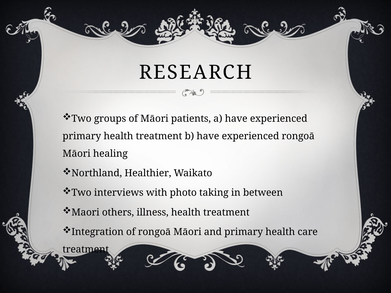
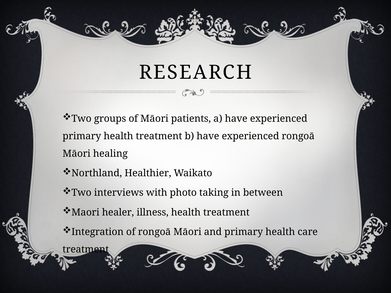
others: others -> healer
